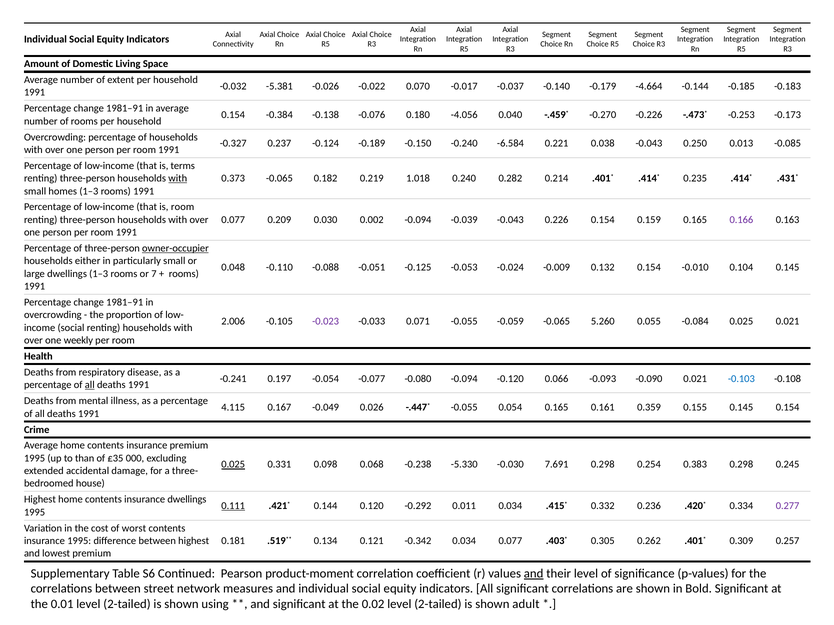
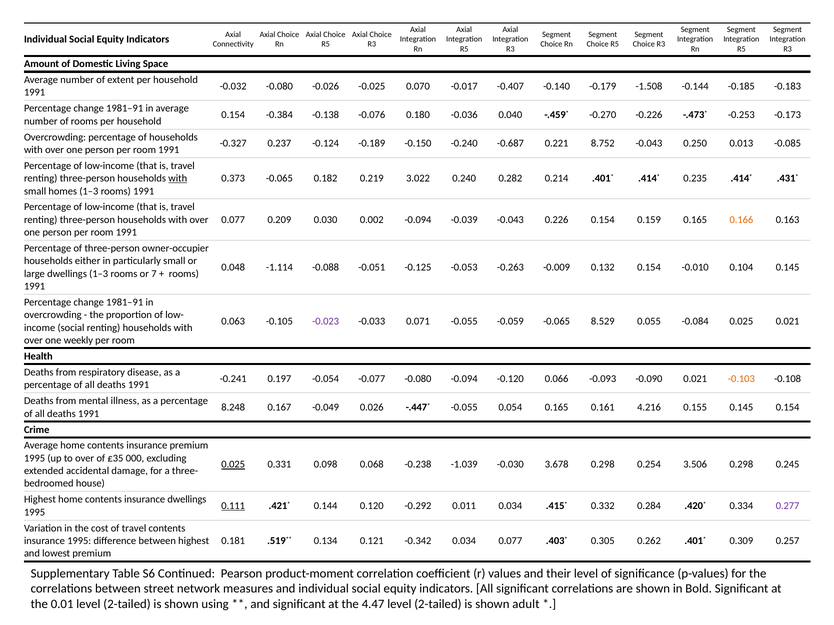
-0.032 -5.381: -5.381 -> -0.080
-0.022: -0.022 -> -0.025
-0.037: -0.037 -> -0.407
-4.664: -4.664 -> -1.508
-4.056: -4.056 -> -0.036
-6.584: -6.584 -> -0.687
0.038: 0.038 -> 8.752
terms at (183, 166): terms -> travel
1.018: 1.018 -> 3.022
room at (183, 207): room -> travel
0.166 colour: purple -> orange
owner-occupier underline: present -> none
-0.110: -0.110 -> -1.114
-0.024: -0.024 -> -0.263
2.006: 2.006 -> 0.063
5.260: 5.260 -> 8.529
-0.103 colour: blue -> orange
all at (90, 385) underline: present -> none
4.115: 4.115 -> 8.248
0.359: 0.359 -> 4.216
to than: than -> over
-5.330: -5.330 -> -1.039
7.691: 7.691 -> 3.678
0.383: 0.383 -> 3.506
0.236: 0.236 -> 0.284
of worst: worst -> travel
and at (534, 574) underline: present -> none
0.02: 0.02 -> 4.47
